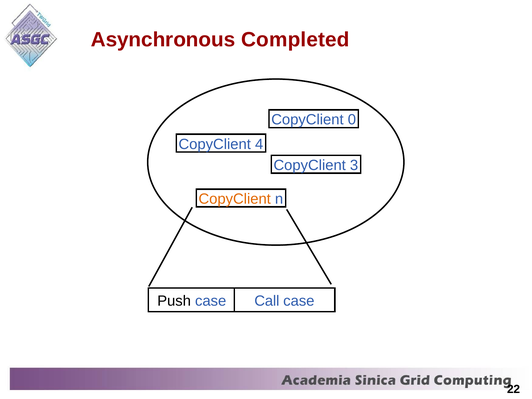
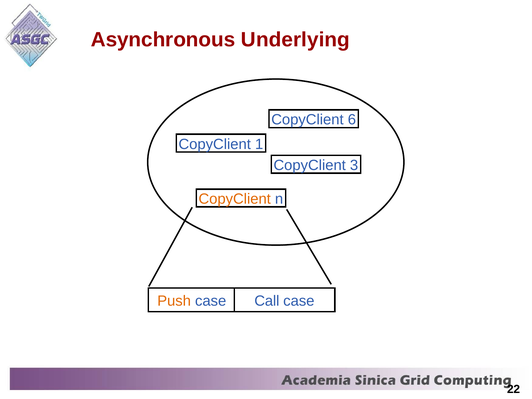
Completed: Completed -> Underlying
0: 0 -> 6
4: 4 -> 1
Push colour: black -> orange
